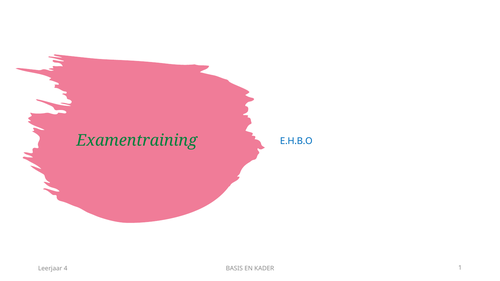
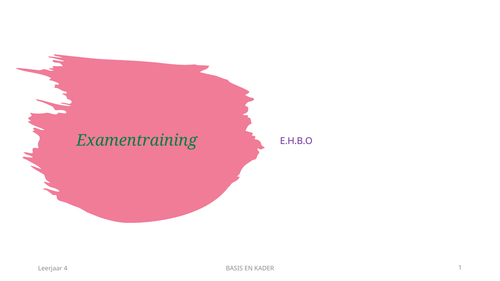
E.H.B.O colour: blue -> purple
